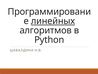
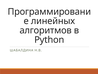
линейных underline: present -> none
